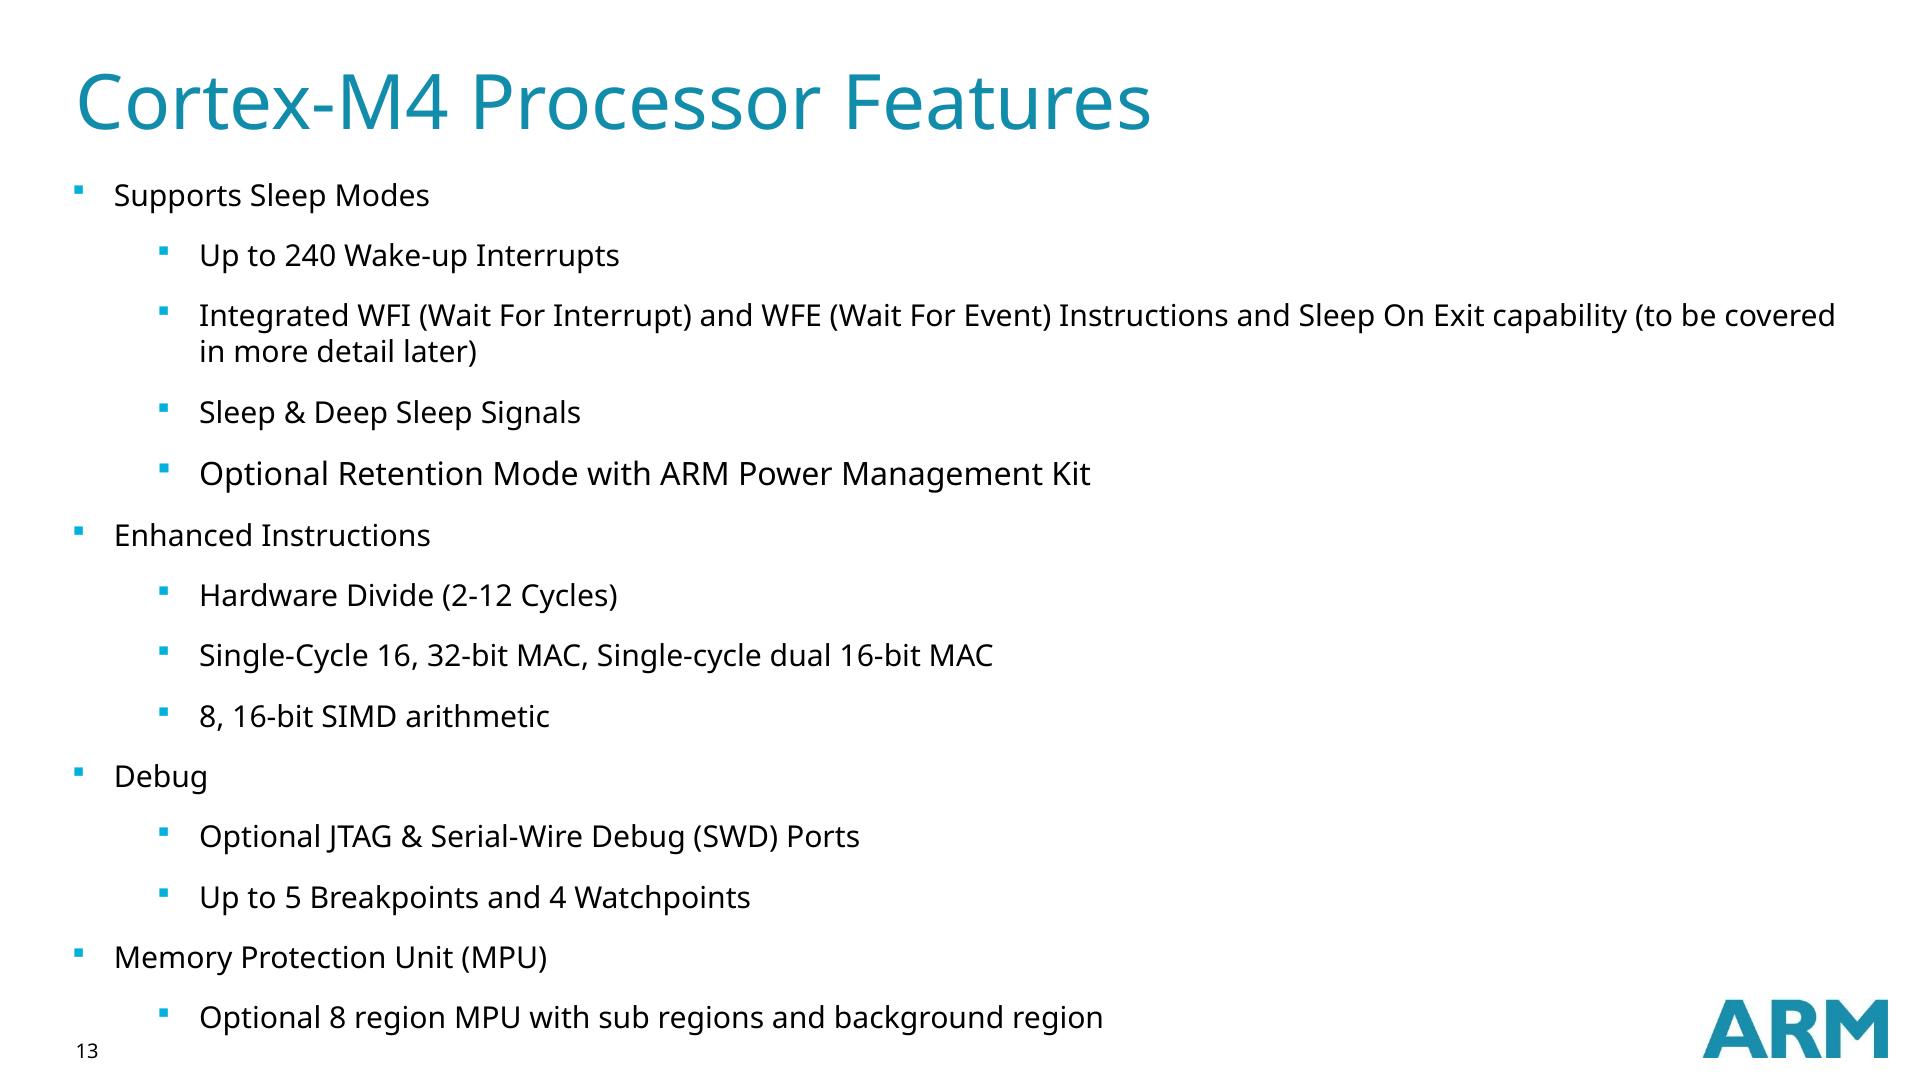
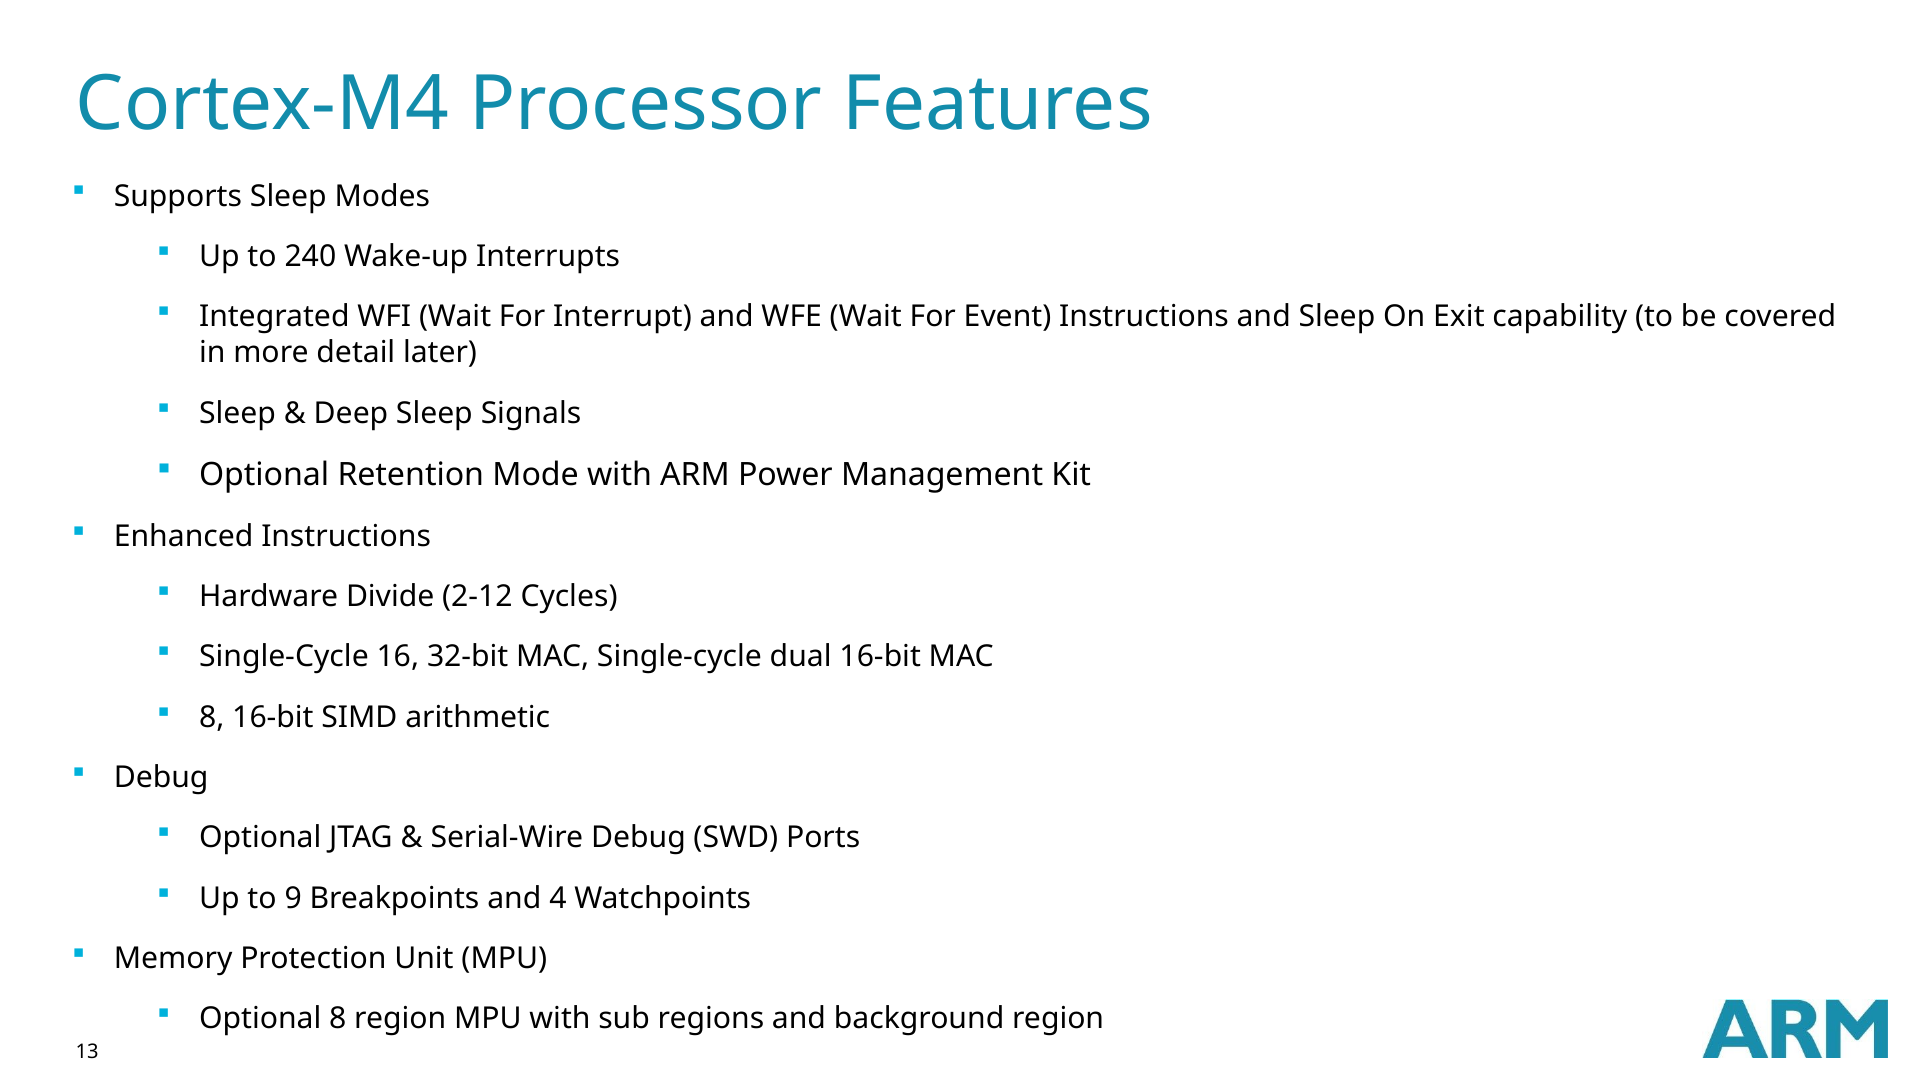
5: 5 -> 9
